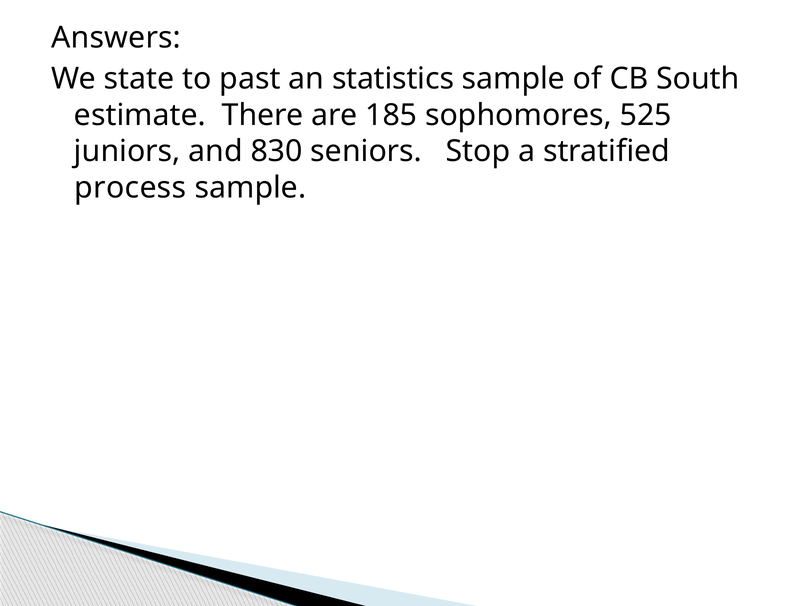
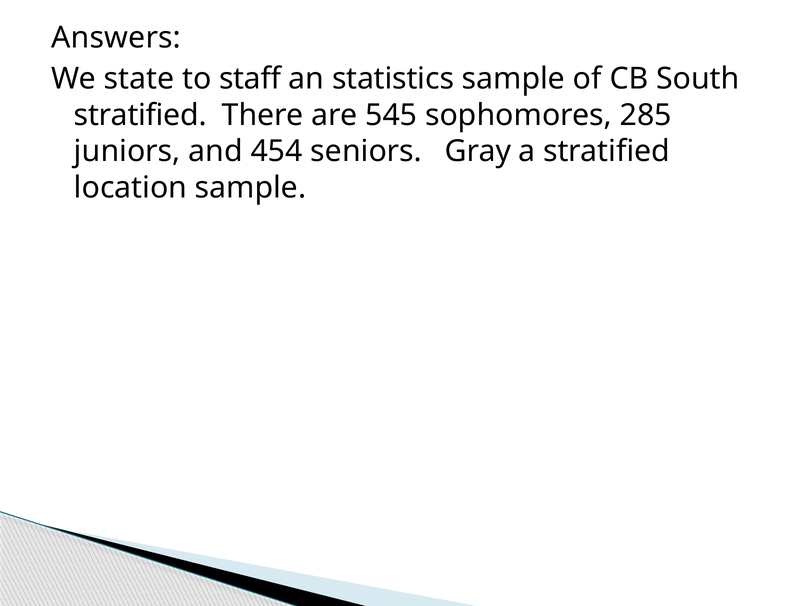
past: past -> staff
estimate at (140, 115): estimate -> stratified
185: 185 -> 545
525: 525 -> 285
830: 830 -> 454
Stop: Stop -> Gray
process: process -> location
